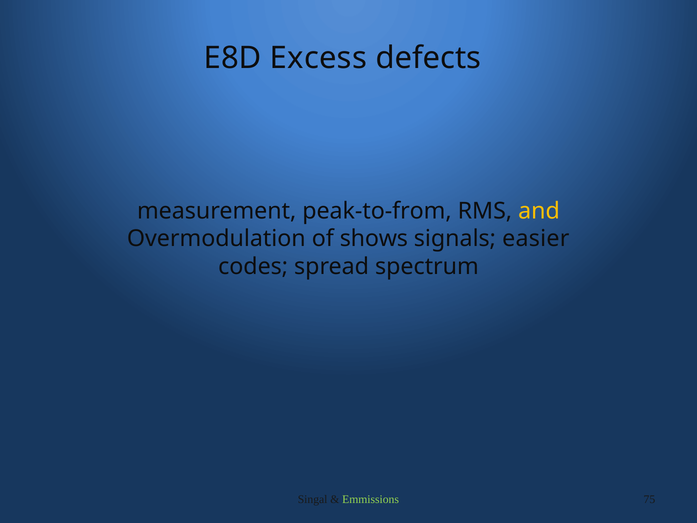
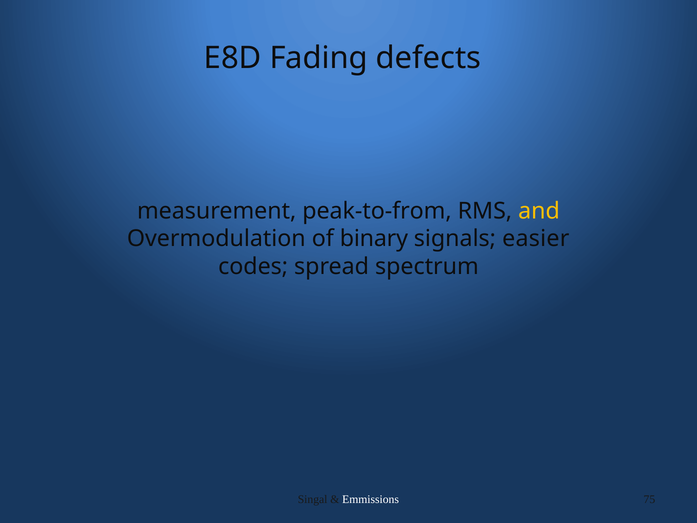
Excess: Excess -> Fading
shows: shows -> binary
Emmissions colour: light green -> white
